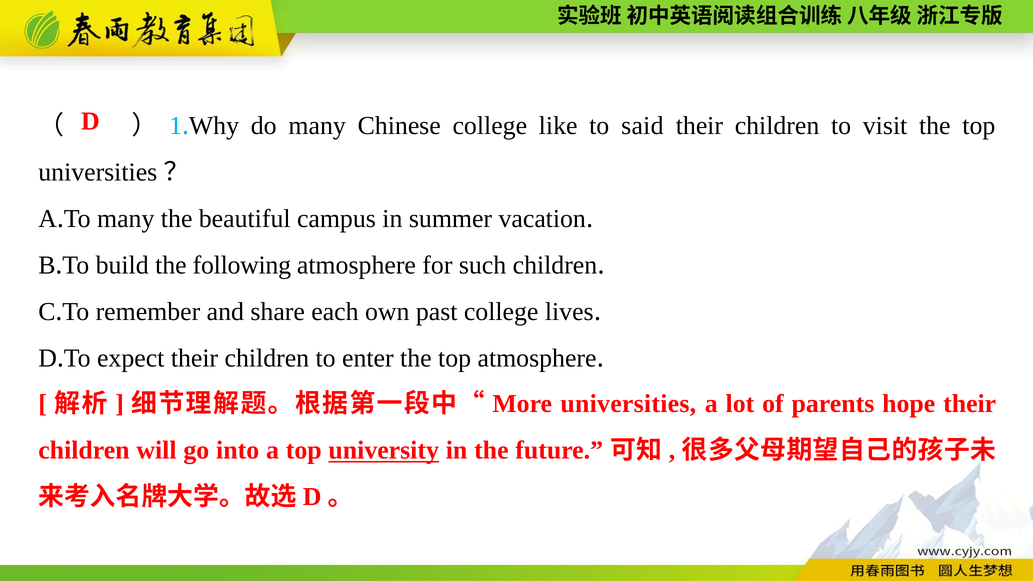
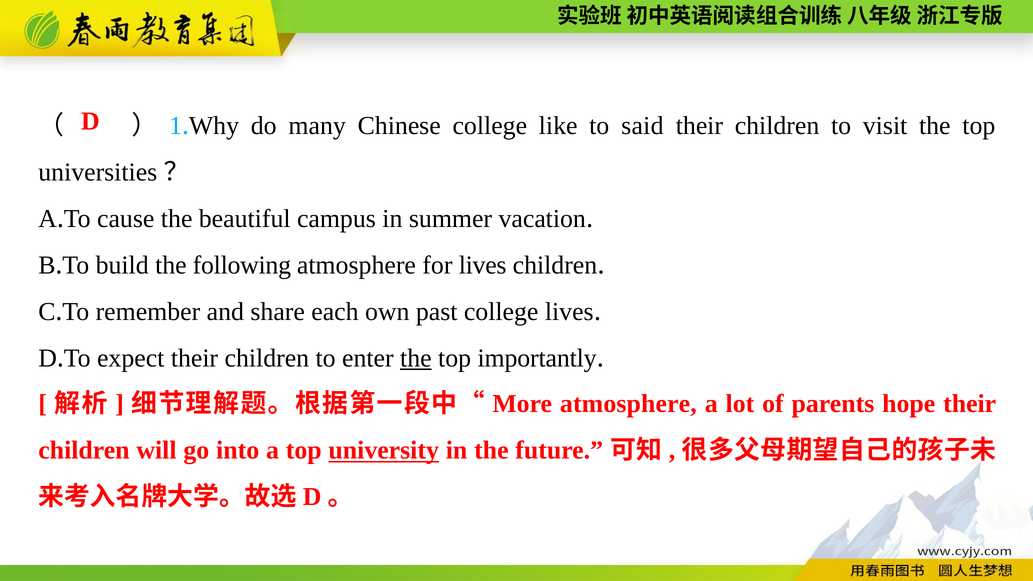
To many: many -> cause
for such: such -> lives
the at (416, 358) underline: none -> present
top atmosphere: atmosphere -> importantly
universities at (628, 404): universities -> atmosphere
